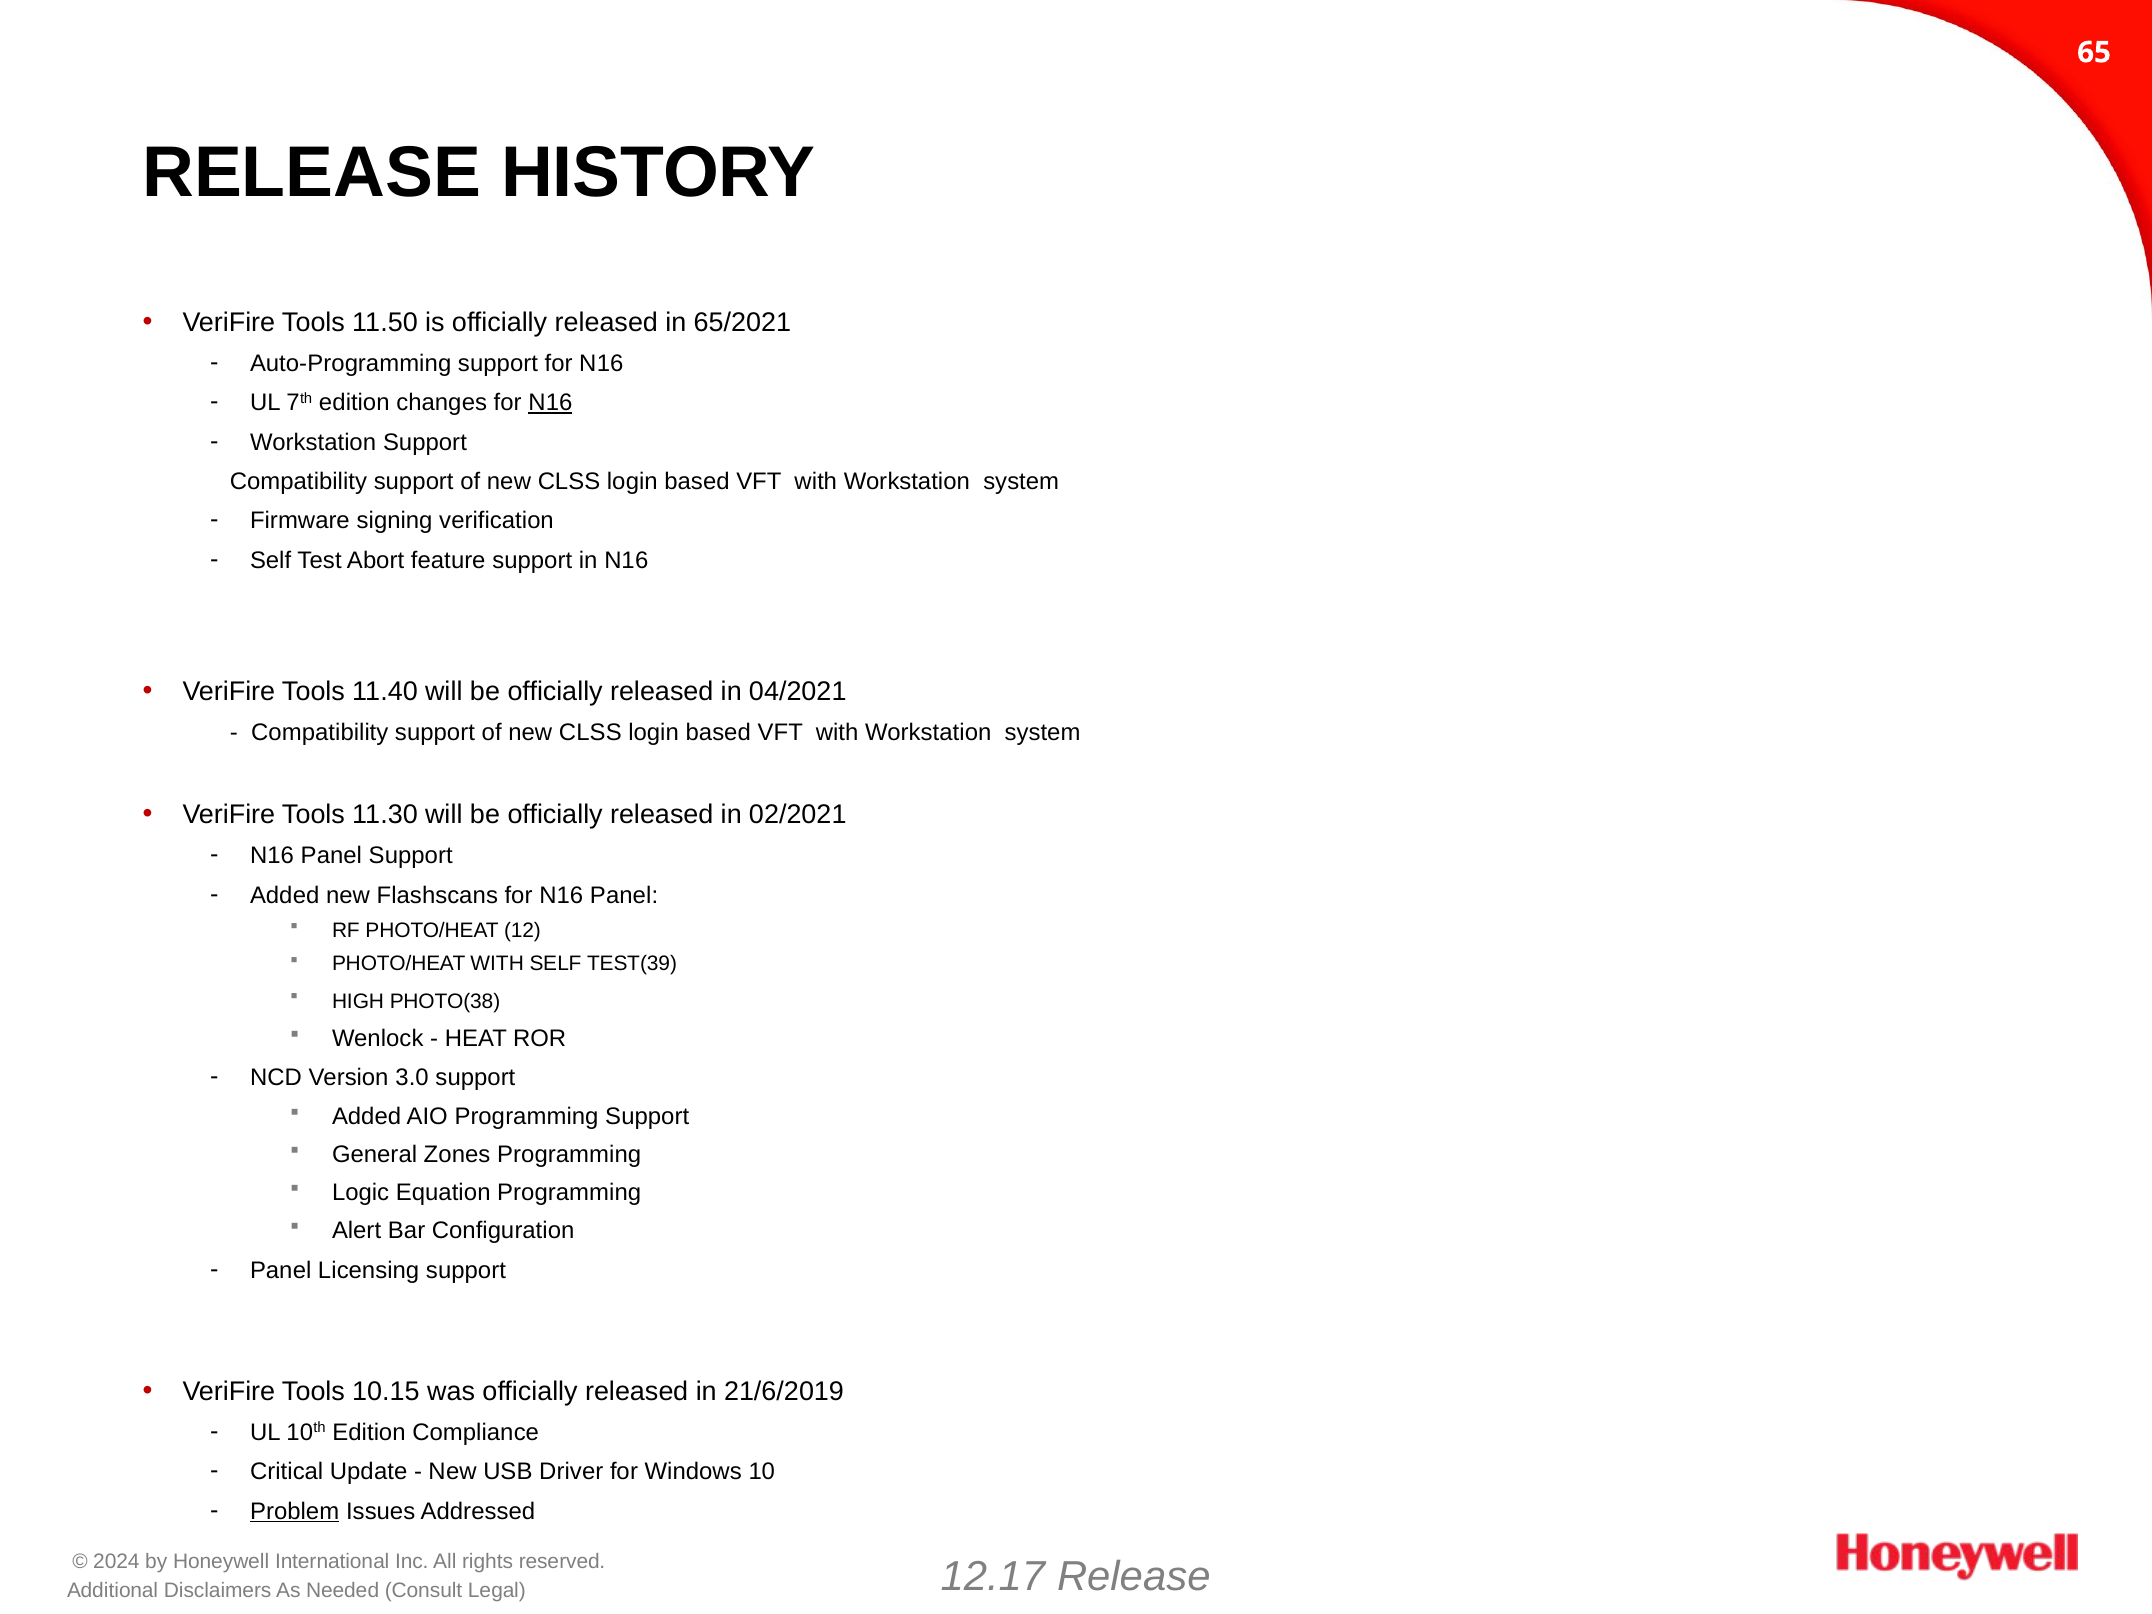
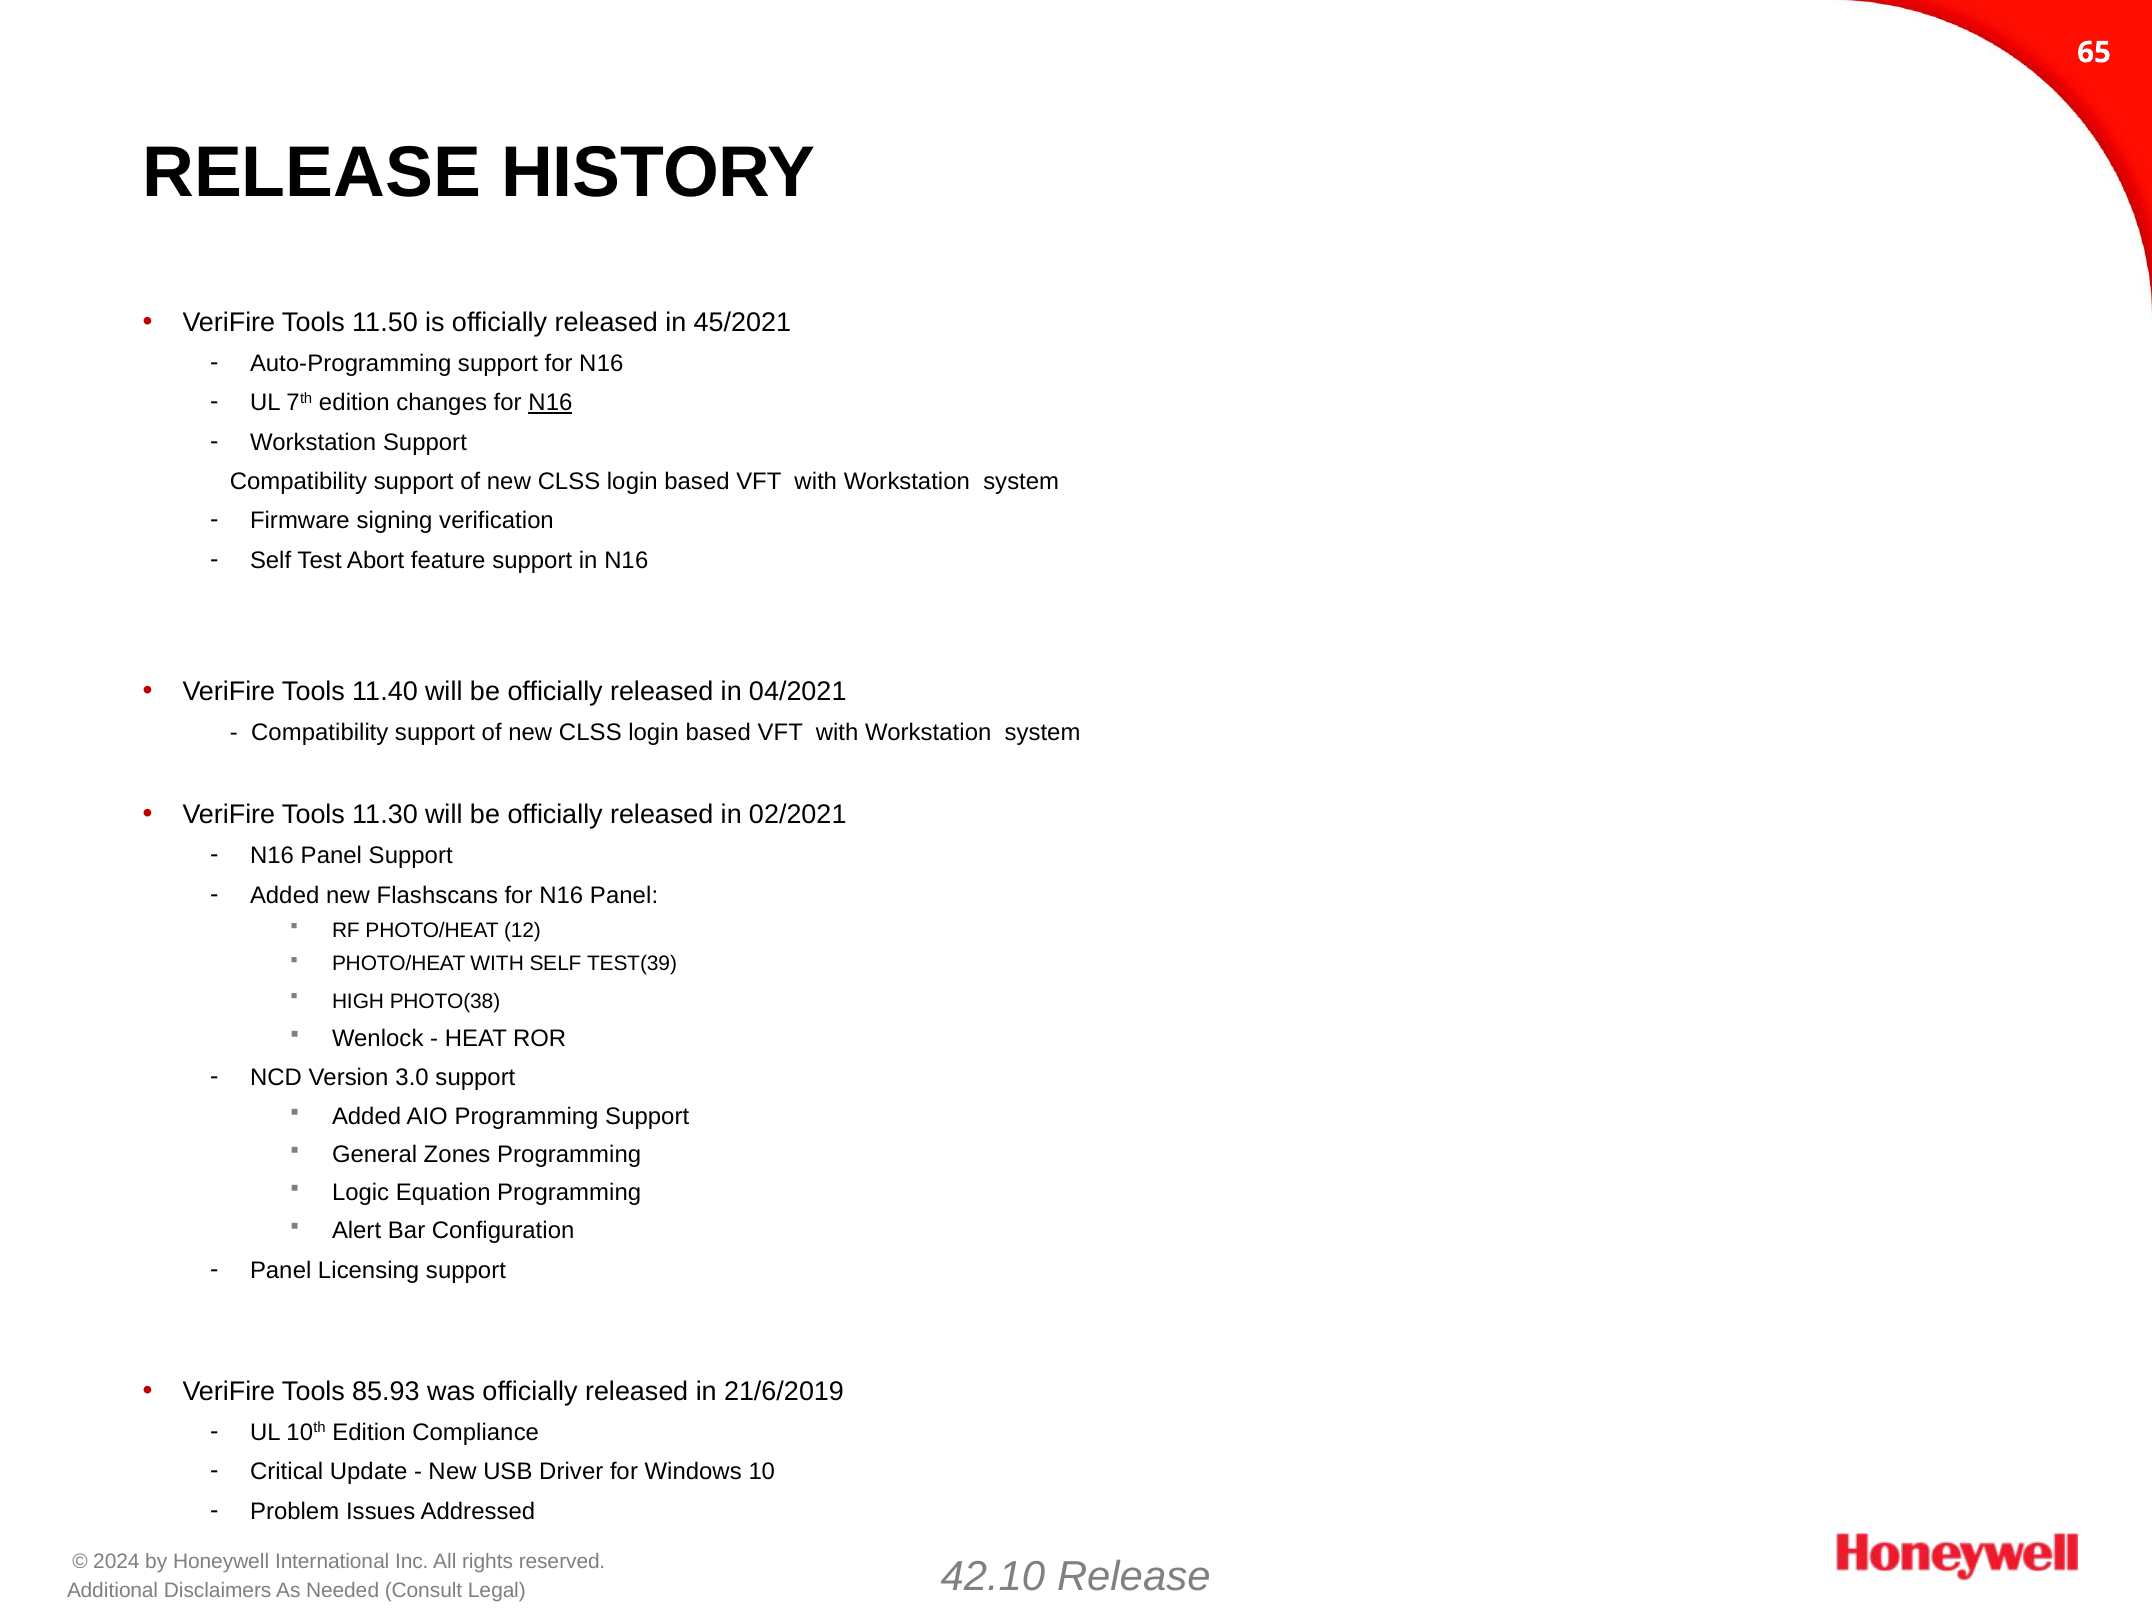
65/2021: 65/2021 -> 45/2021
10.15: 10.15 -> 85.93
Problem underline: present -> none
12.17: 12.17 -> 42.10
